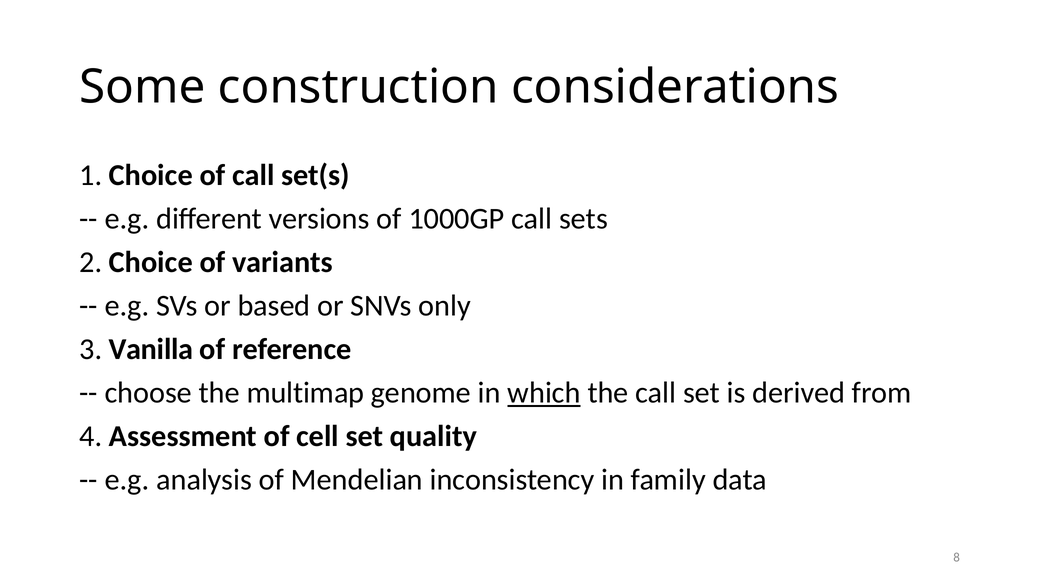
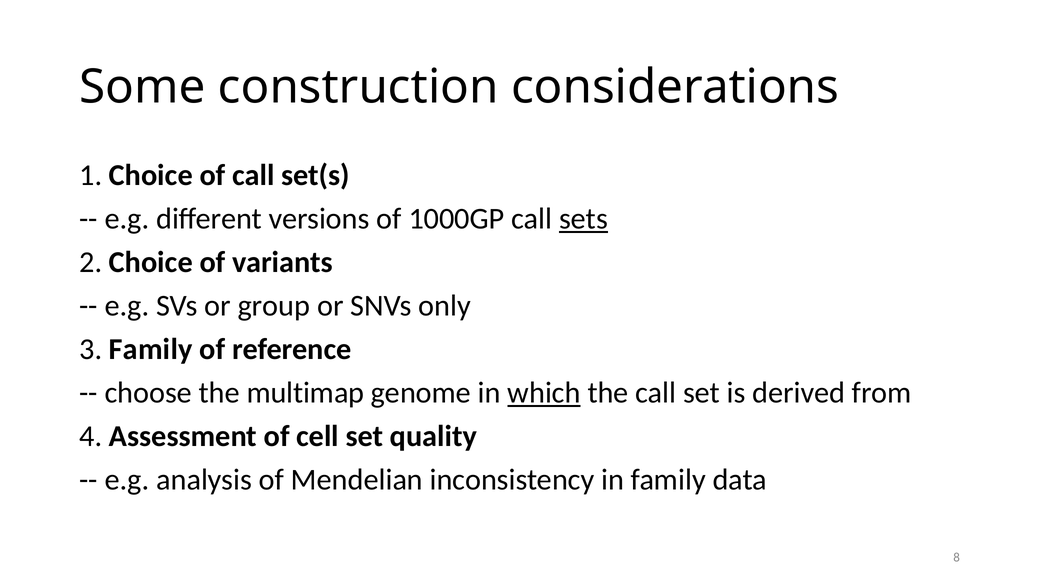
sets underline: none -> present
based: based -> group
3 Vanilla: Vanilla -> Family
